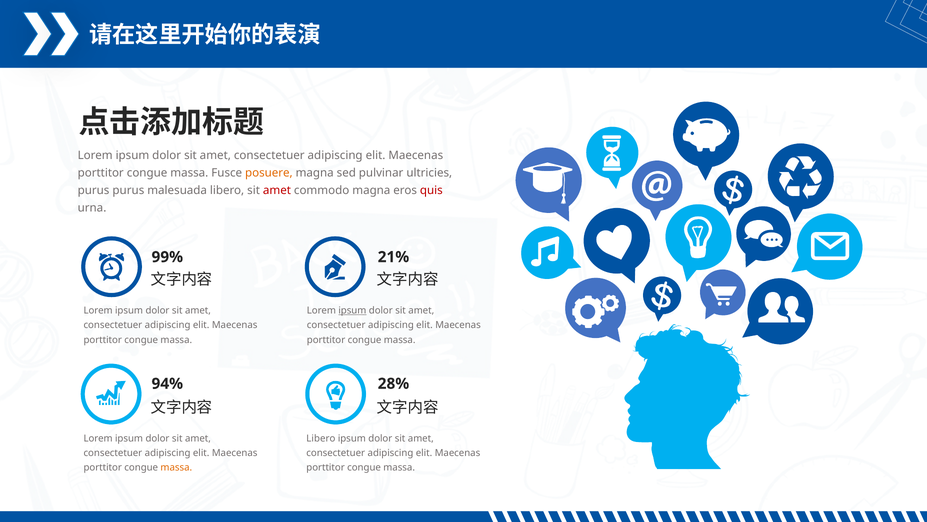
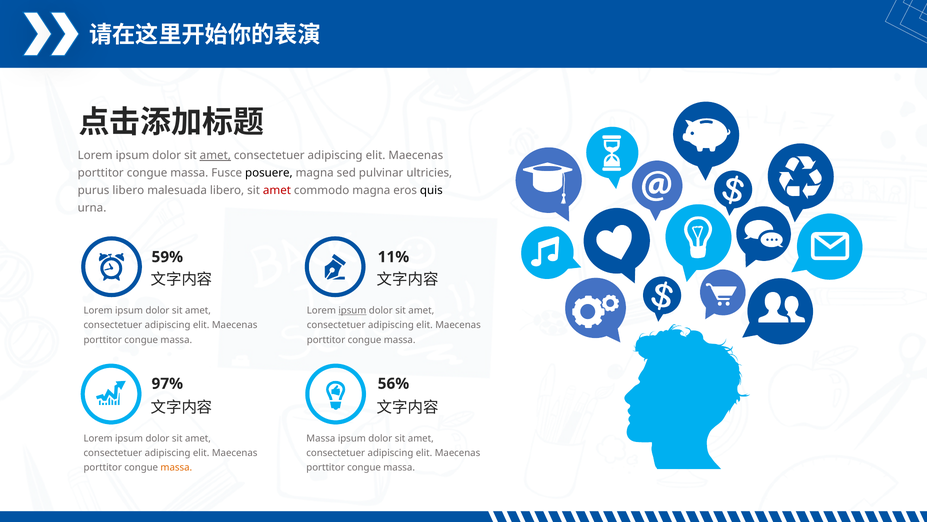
amet at (215, 155) underline: none -> present
posuere colour: orange -> black
purus purus: purus -> libero
quis colour: red -> black
99%: 99% -> 59%
21%: 21% -> 11%
94%: 94% -> 97%
28%: 28% -> 56%
Libero at (321, 438): Libero -> Massa
